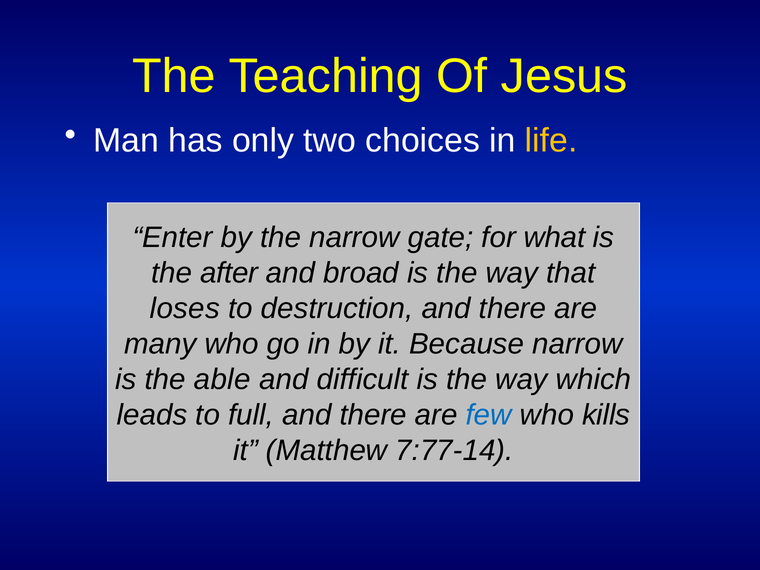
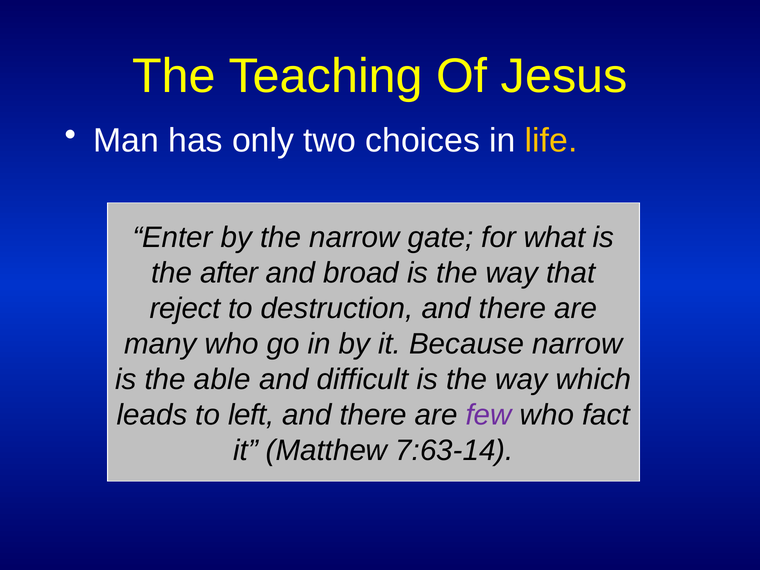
loses: loses -> reject
full: full -> left
few colour: blue -> purple
kills: kills -> fact
7:77-14: 7:77-14 -> 7:63-14
